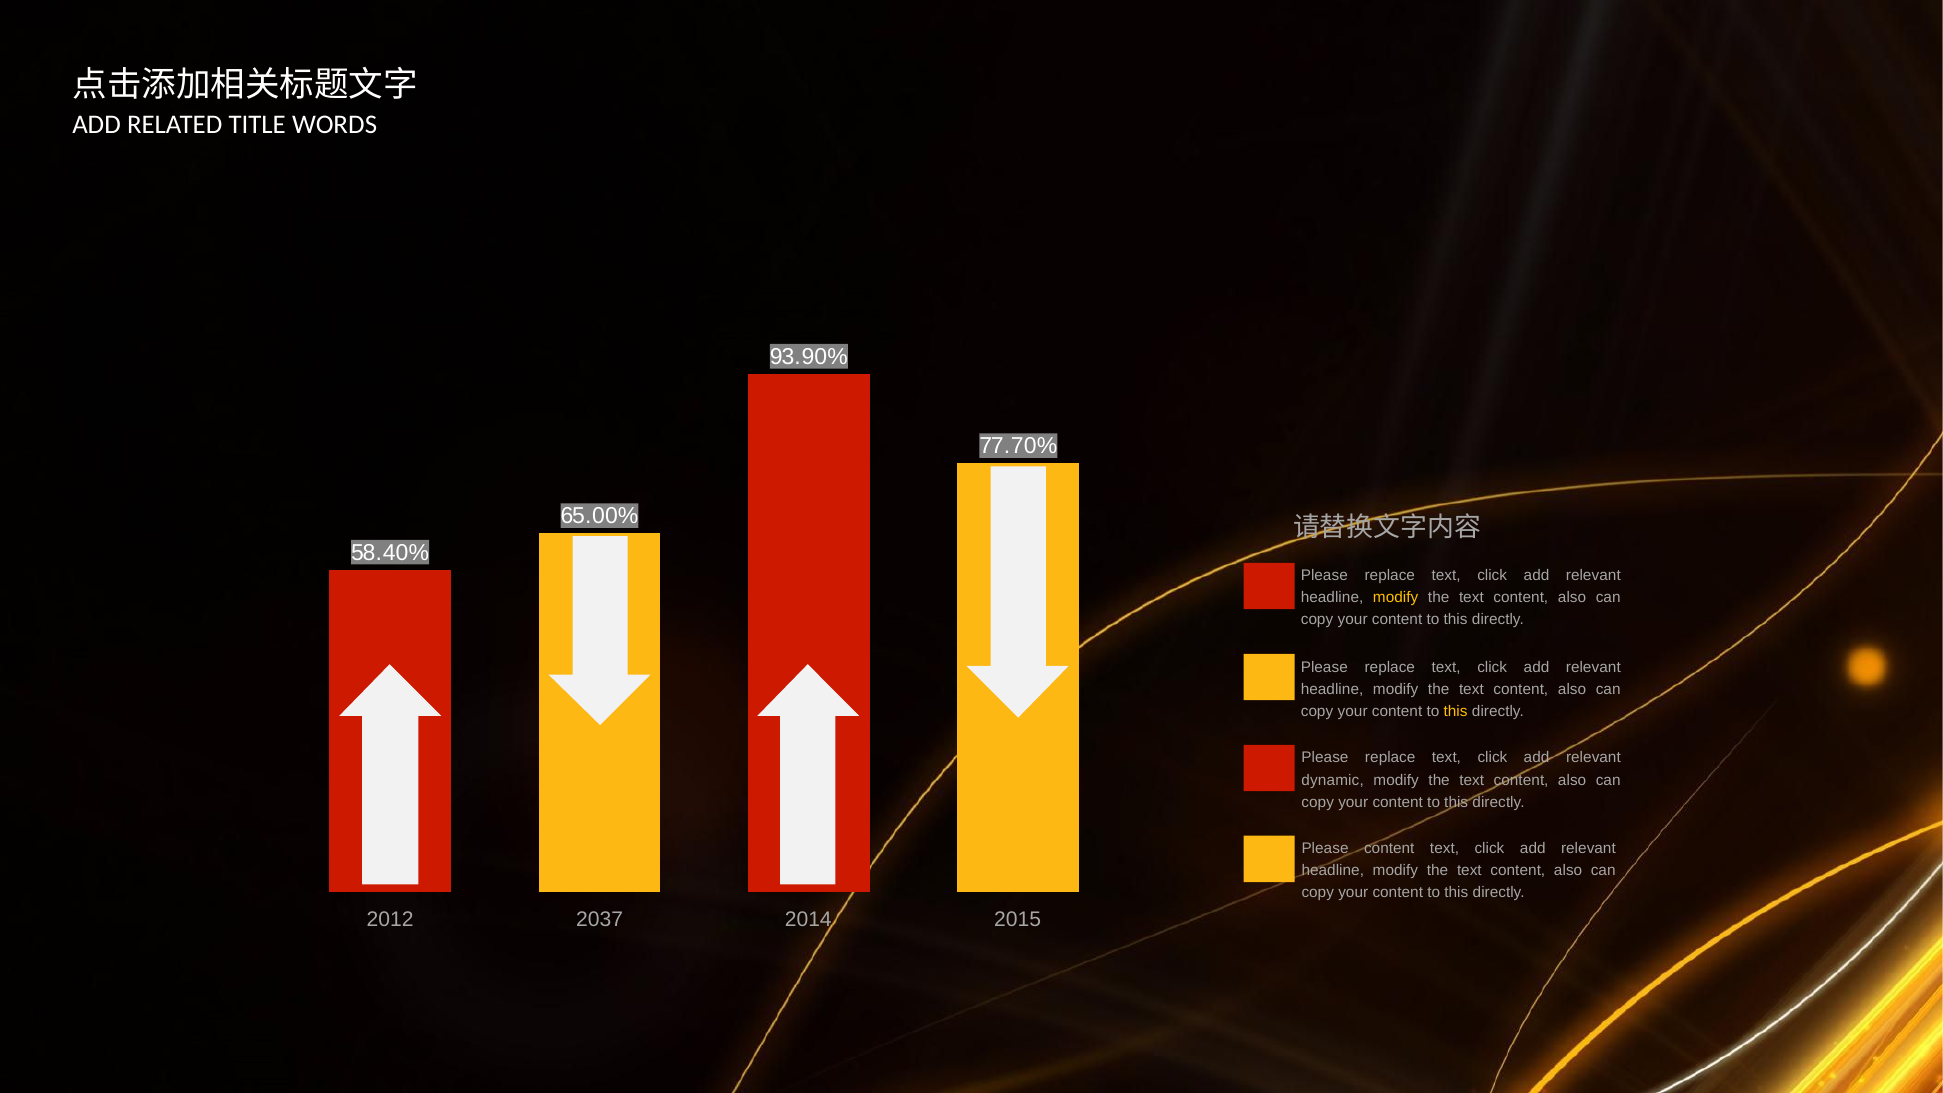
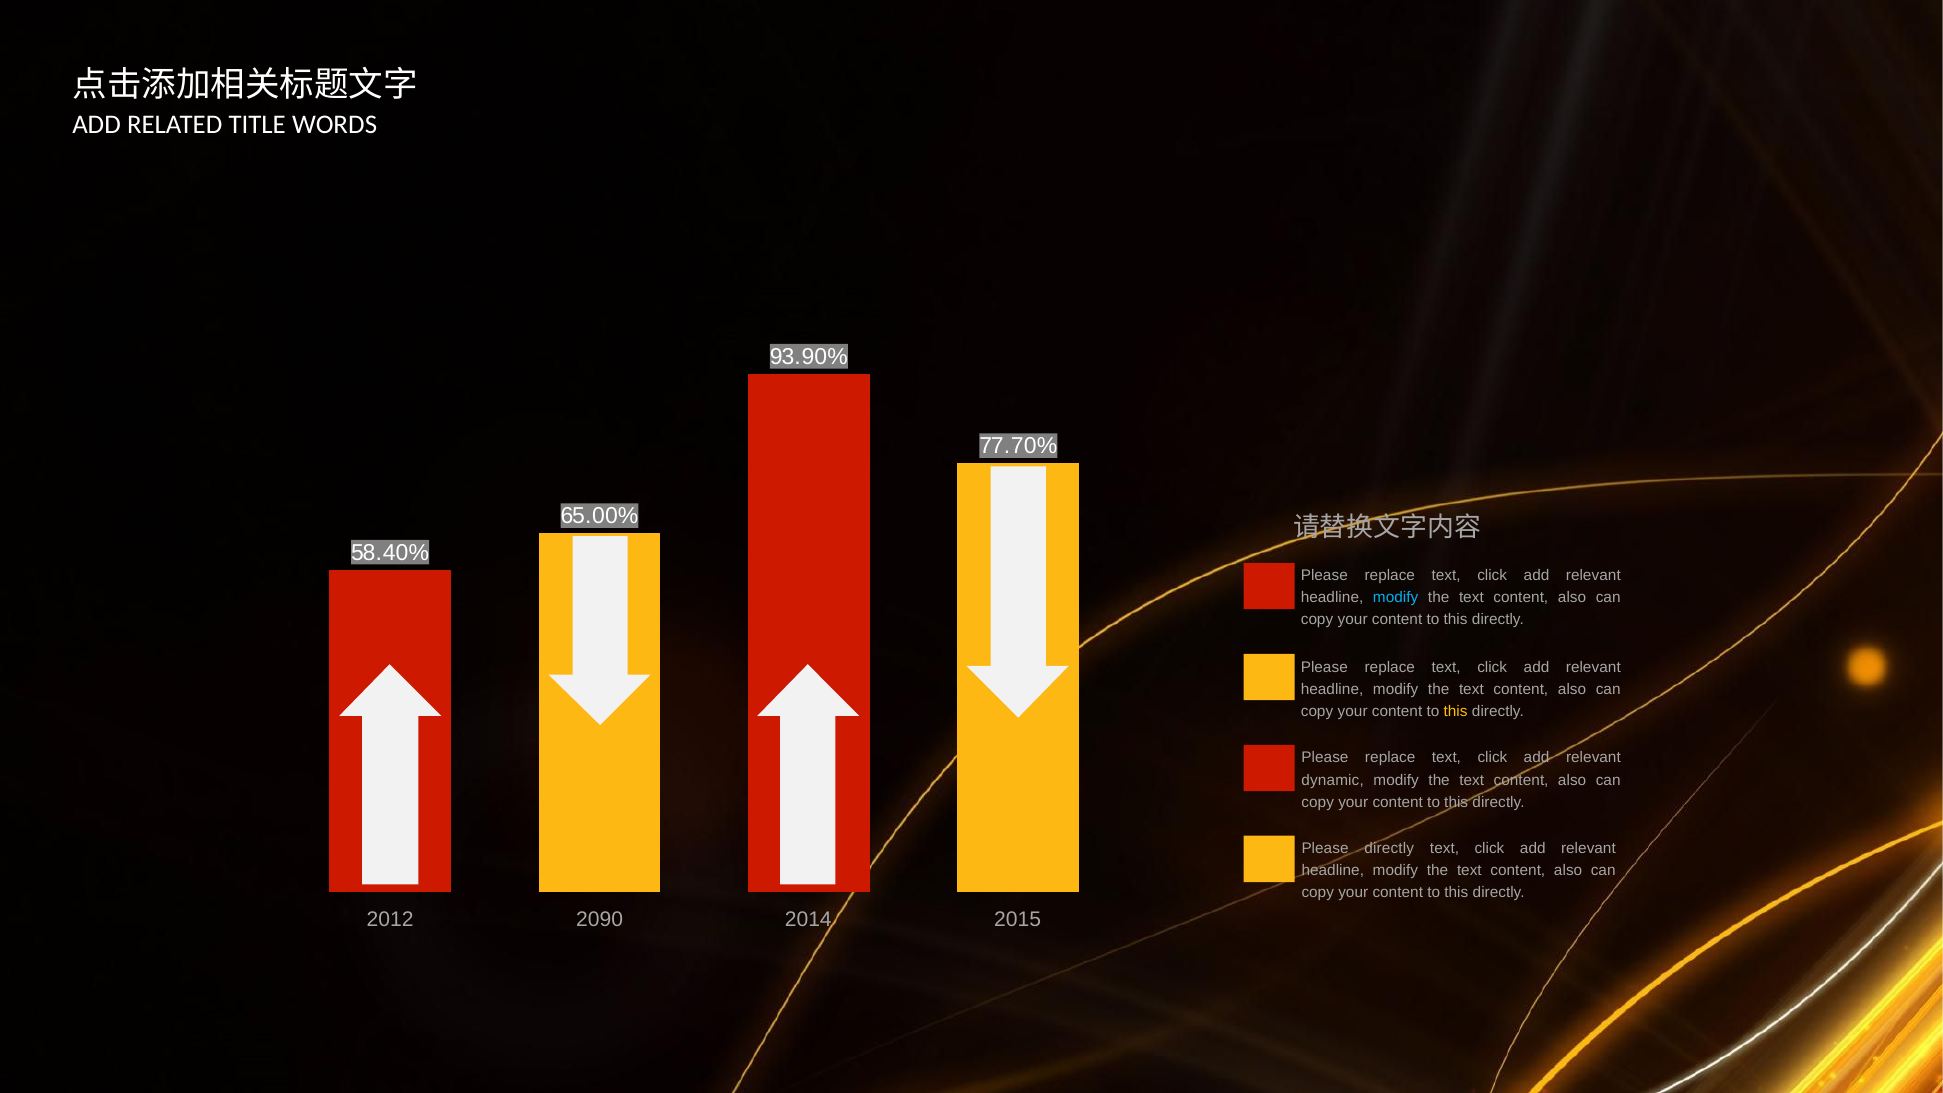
modify at (1396, 597) colour: yellow -> light blue
Please content: content -> directly
2037: 2037 -> 2090
